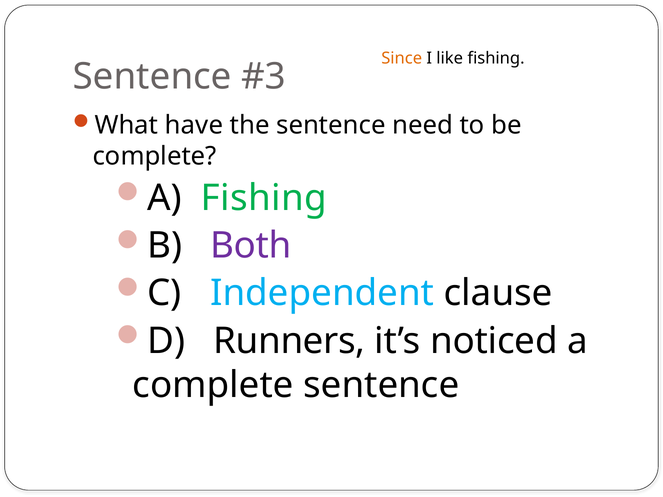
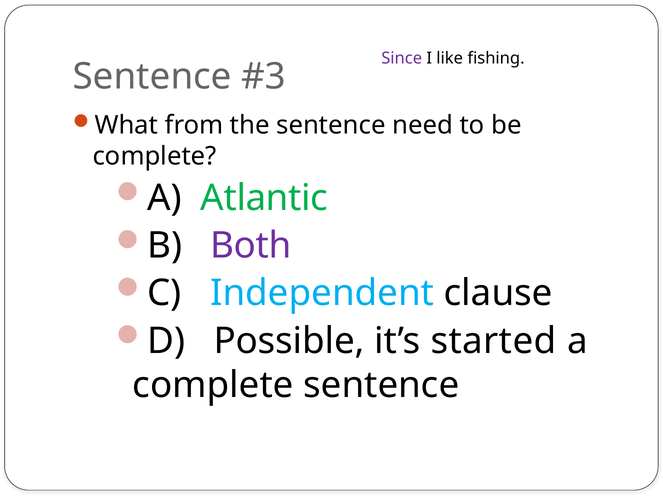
Since colour: orange -> purple
have: have -> from
A Fishing: Fishing -> Atlantic
Runners: Runners -> Possible
noticed: noticed -> started
